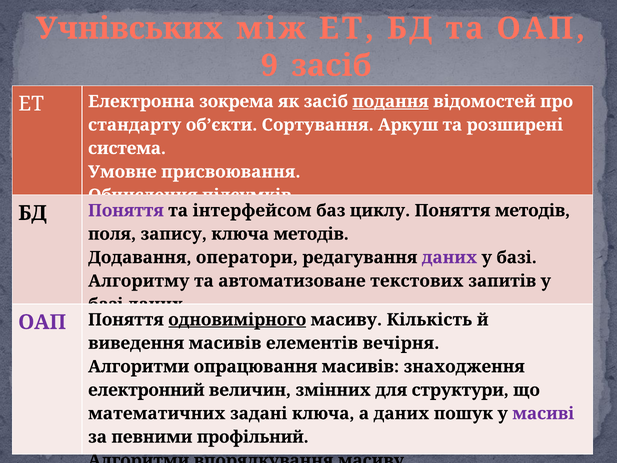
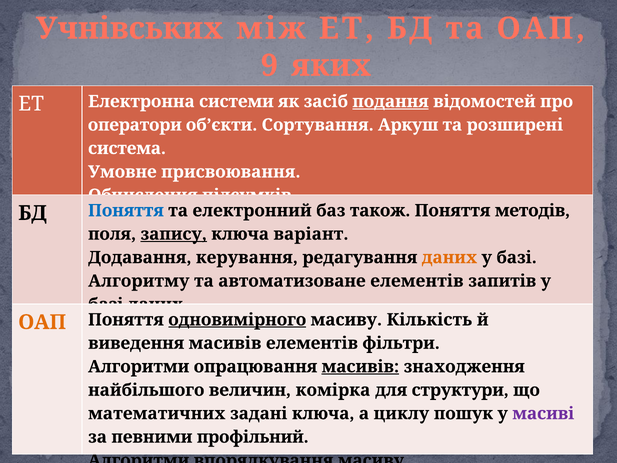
9 засіб: засіб -> яких
зокрема: зокрема -> системи
стандарту: стандарту -> оператори
Поняття at (126, 211) colour: purple -> blue
інтерфейсом: інтерфейсом -> електронний
циклу: циклу -> також
запису underline: none -> present
ключа методів: методів -> варіант
оператори: оператори -> керування
даних at (449, 257) colour: purple -> orange
автоматизоване текстових: текстових -> елементів
ОАП at (42, 322) colour: purple -> orange
вечірня: вечірня -> фільтри
масивів at (360, 366) underline: none -> present
електронний: електронний -> найбільшого
змінних: змінних -> комірка
а даних: даних -> циклу
